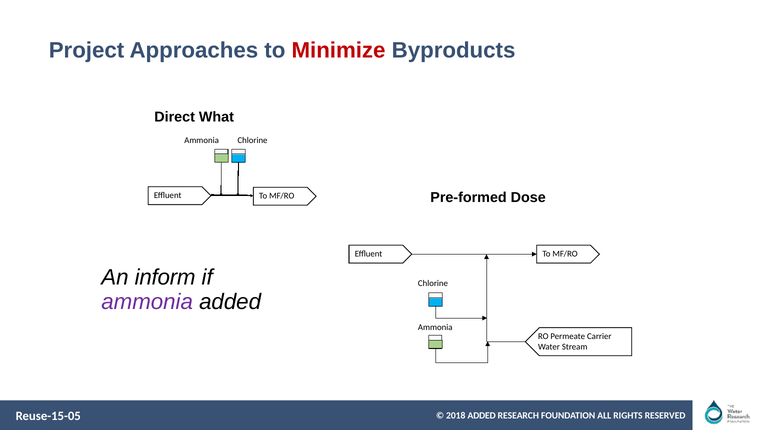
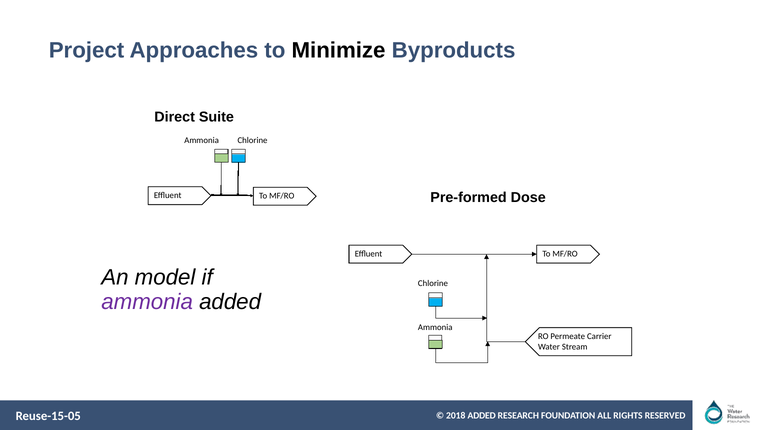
Minimize colour: red -> black
What: What -> Suite
inform: inform -> model
